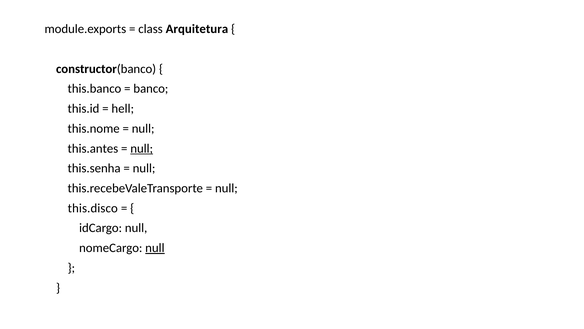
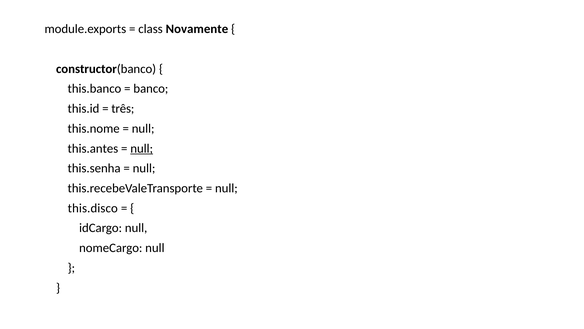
Arquitetura: Arquitetura -> Novamente
hell: hell -> três
null at (155, 248) underline: present -> none
